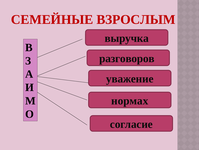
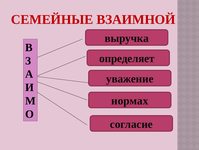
ВЗРОСЛЫМ: ВЗРОСЛЫМ -> ВЗАИМНОЙ
разговоров: разговоров -> определяет
